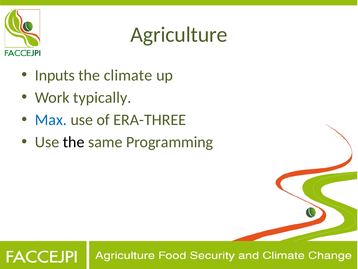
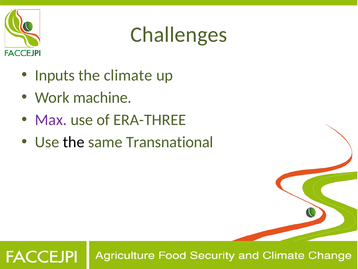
Agriculture: Agriculture -> Challenges
typically: typically -> machine
Max colour: blue -> purple
Programming: Programming -> Transnational
